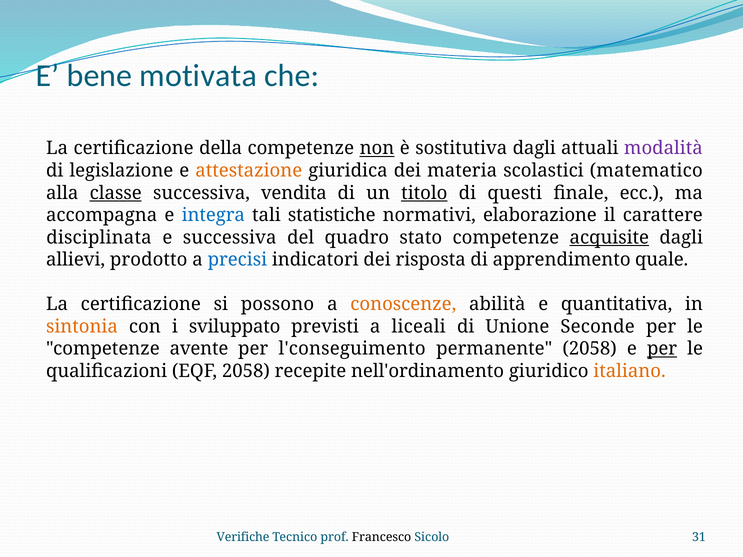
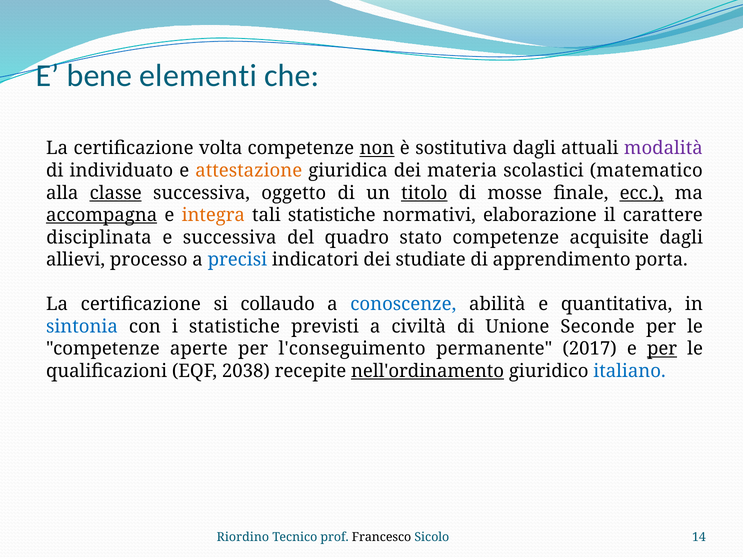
motivata: motivata -> elementi
della: della -> volta
legislazione: legislazione -> individuato
vendita: vendita -> oggetto
questi: questi -> mosse
ecc underline: none -> present
accompagna underline: none -> present
integra colour: blue -> orange
acquisite underline: present -> none
prodotto: prodotto -> processo
risposta: risposta -> studiate
quale: quale -> porta
possono: possono -> collaudo
conoscenze colour: orange -> blue
sintonia colour: orange -> blue
i sviluppato: sviluppato -> statistiche
liceali: liceali -> civiltà
avente: avente -> aperte
permanente 2058: 2058 -> 2017
EQF 2058: 2058 -> 2038
nell'ordinamento underline: none -> present
italiano colour: orange -> blue
Verifiche: Verifiche -> Riordino
31: 31 -> 14
